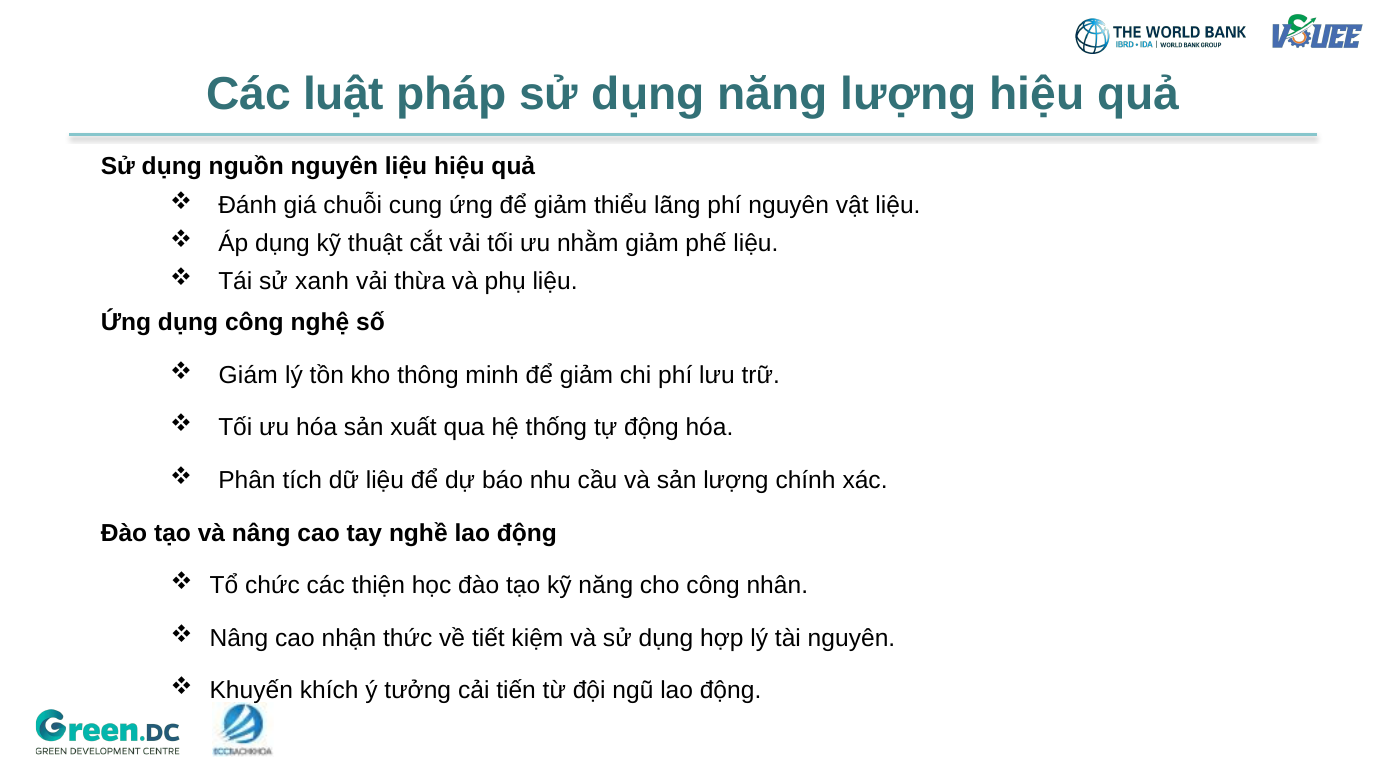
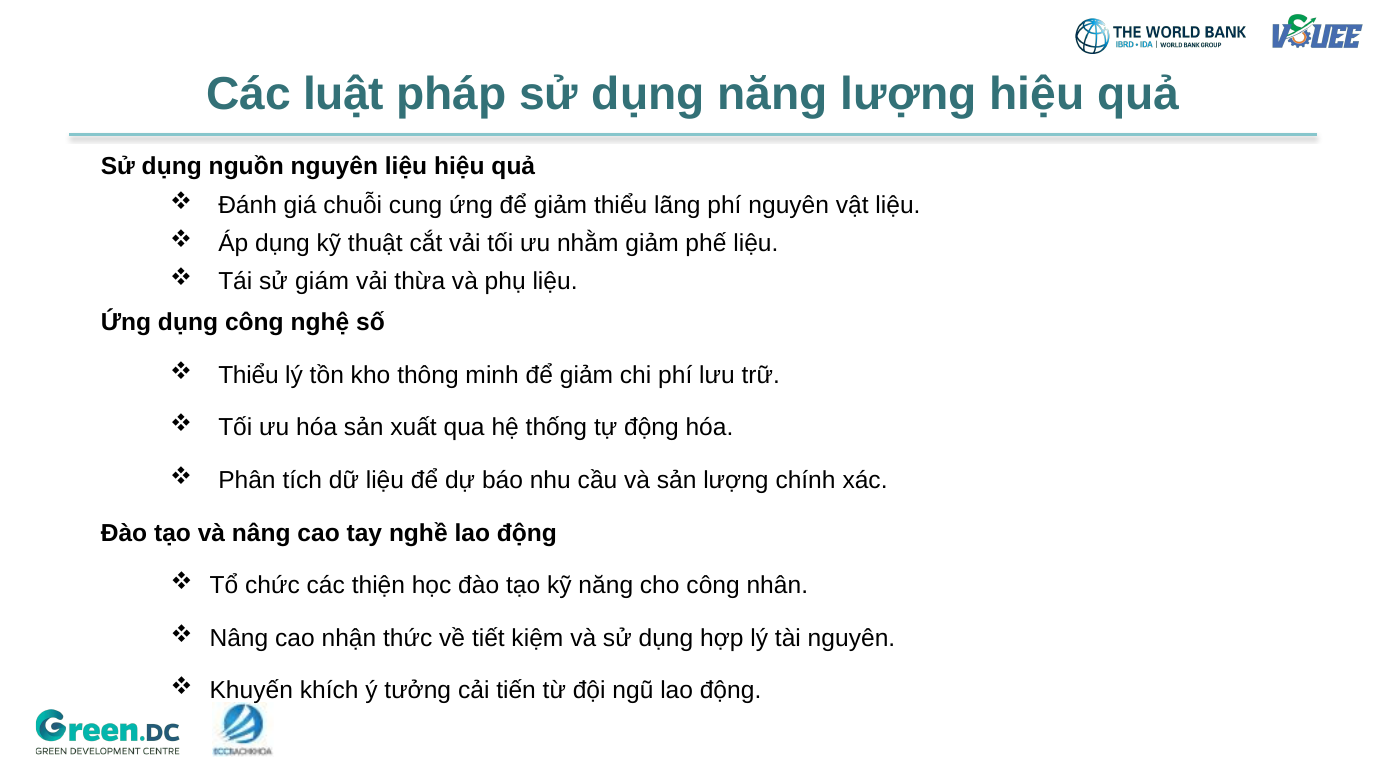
xanh: xanh -> giám
Giám at (248, 375): Giám -> Thiểu
